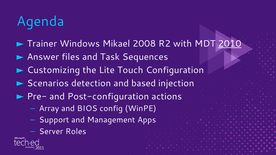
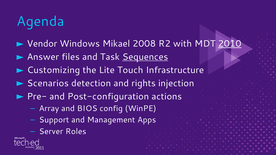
Trainer: Trainer -> Vendor
Sequences underline: none -> present
Configuration: Configuration -> Infrastructure
based: based -> rights
